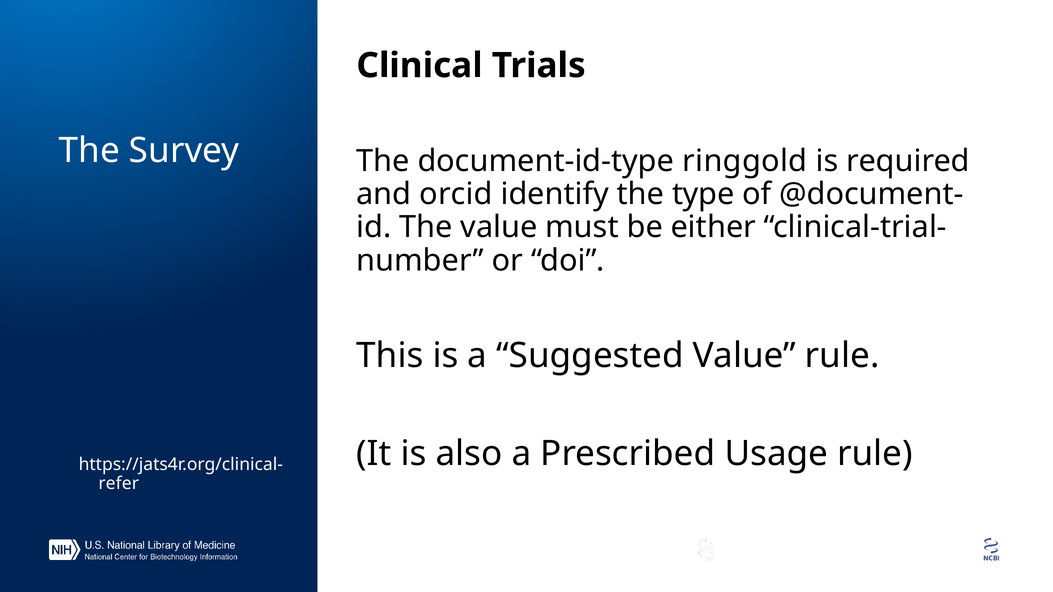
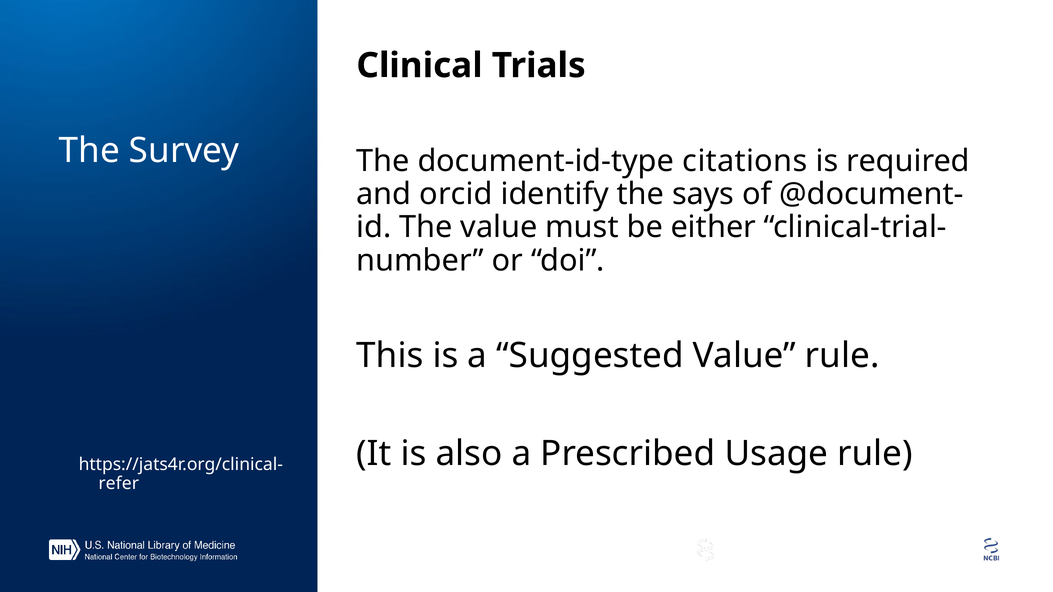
ringgold: ringgold -> citations
type: type -> says
